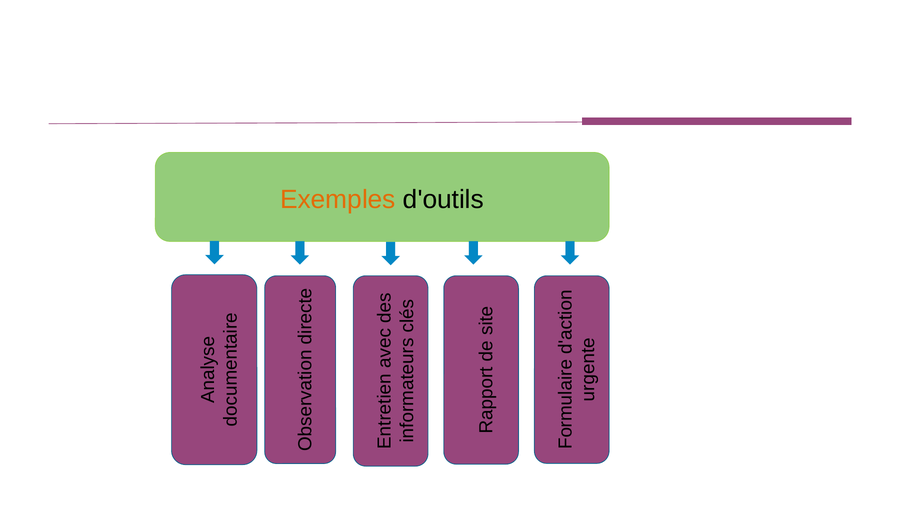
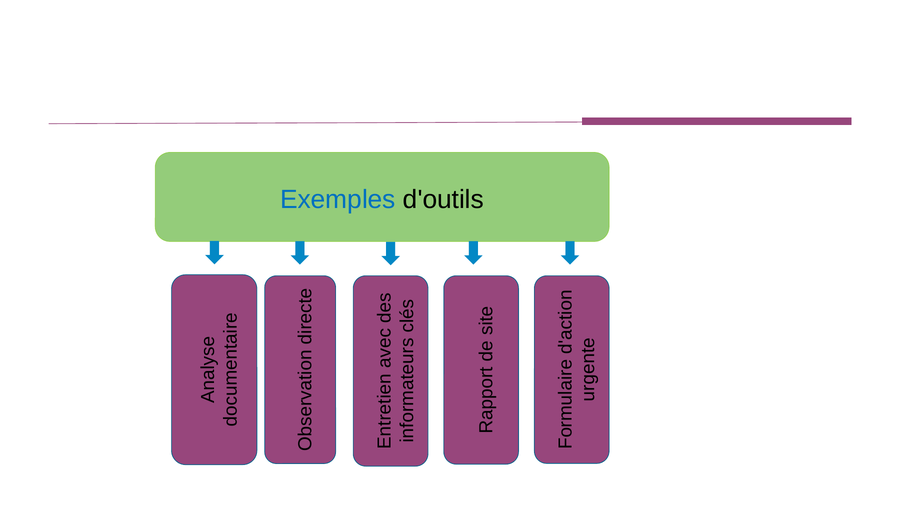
Exemples colour: orange -> blue
